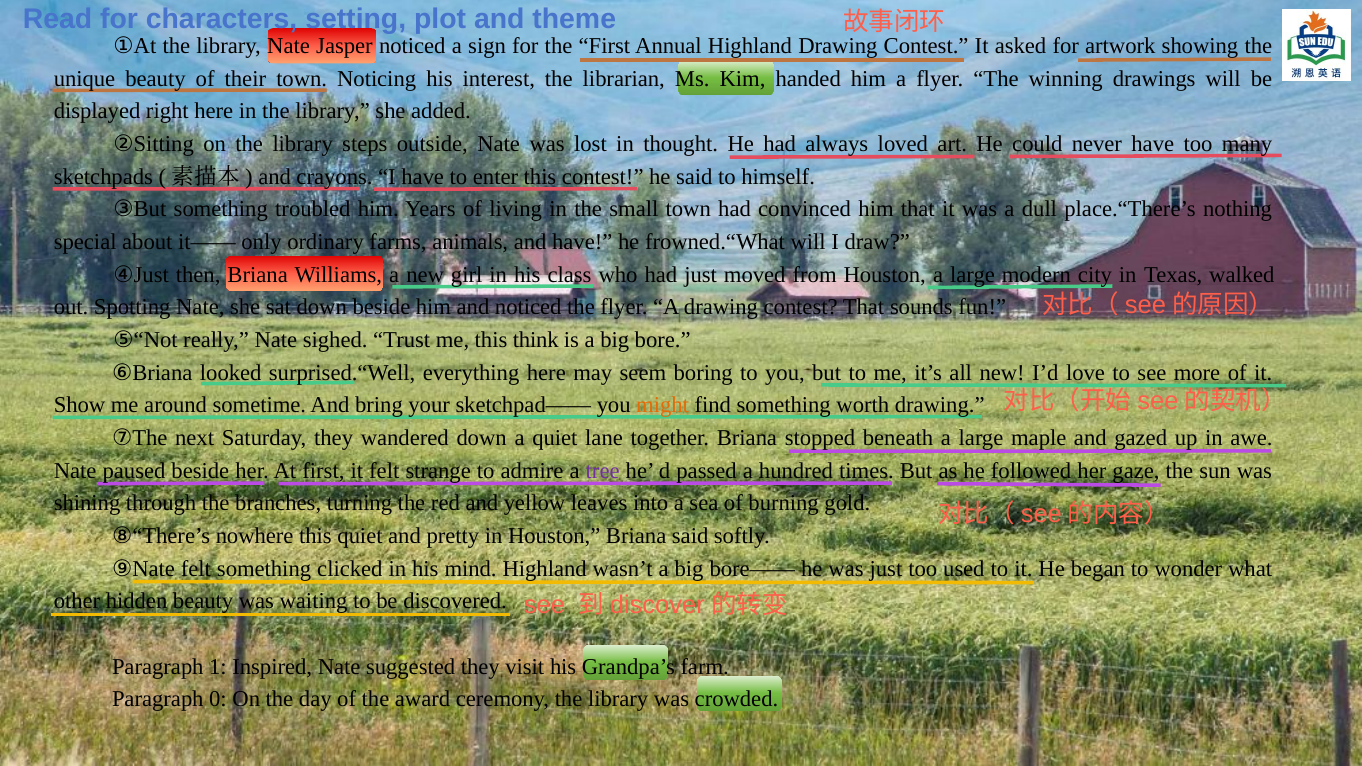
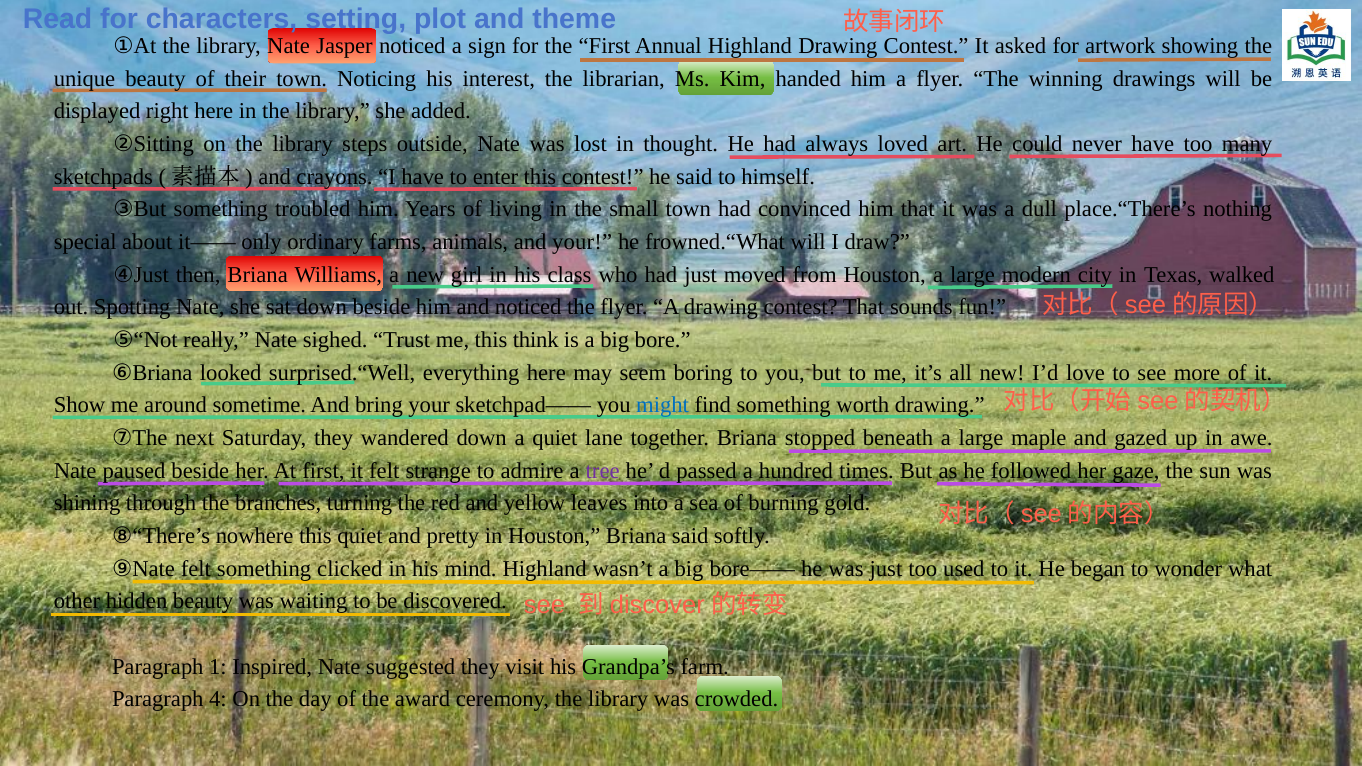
and have: have -> your
might colour: orange -> blue
0: 0 -> 4
